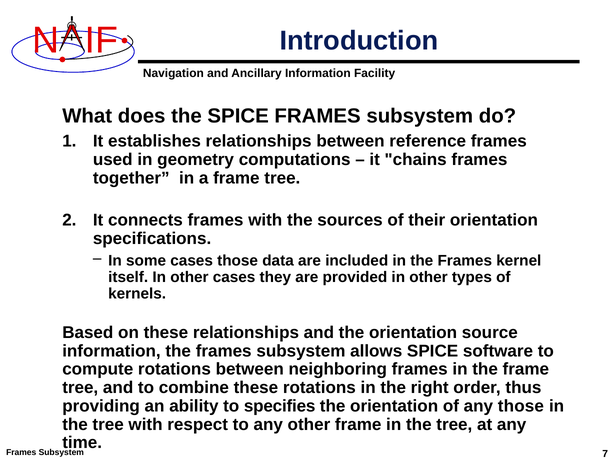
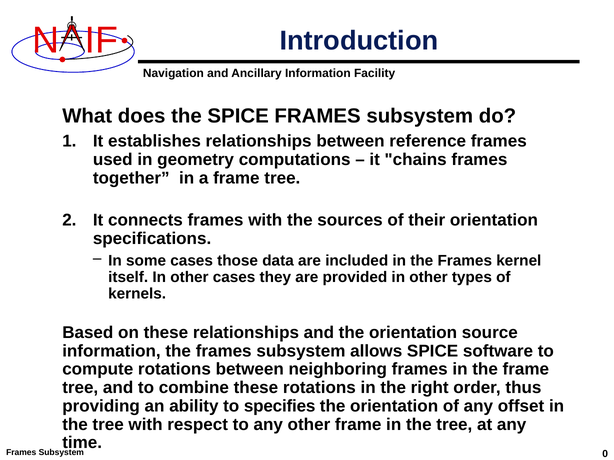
any those: those -> offset
7: 7 -> 0
